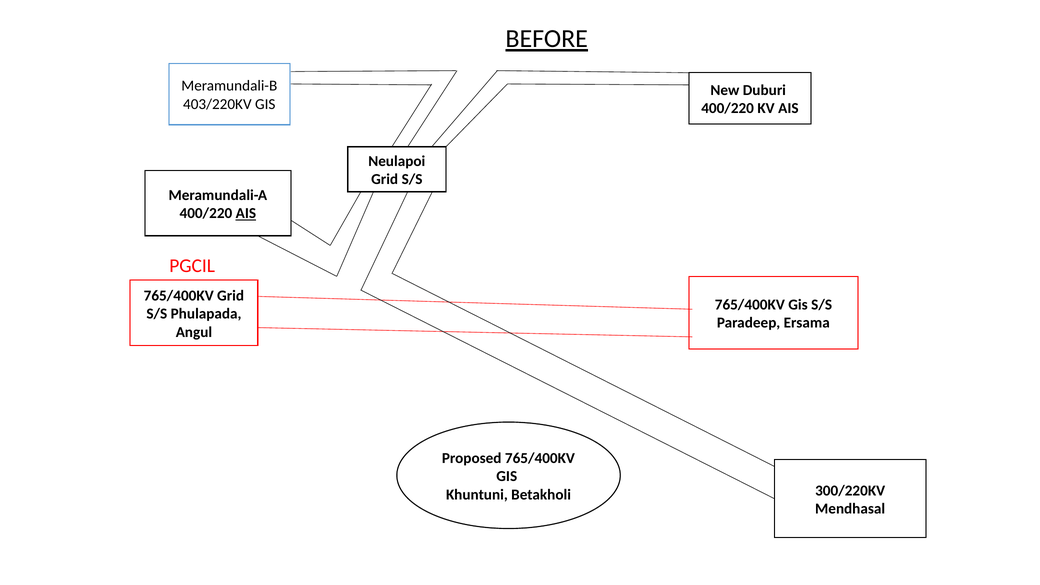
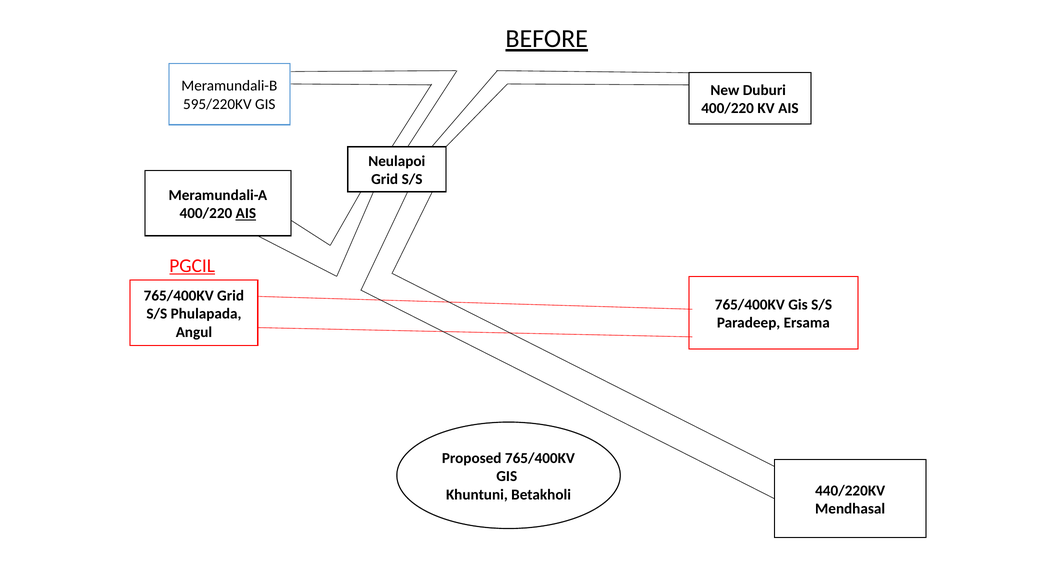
403/220KV: 403/220KV -> 595/220KV
PGCIL underline: none -> present
300/220KV: 300/220KV -> 440/220KV
